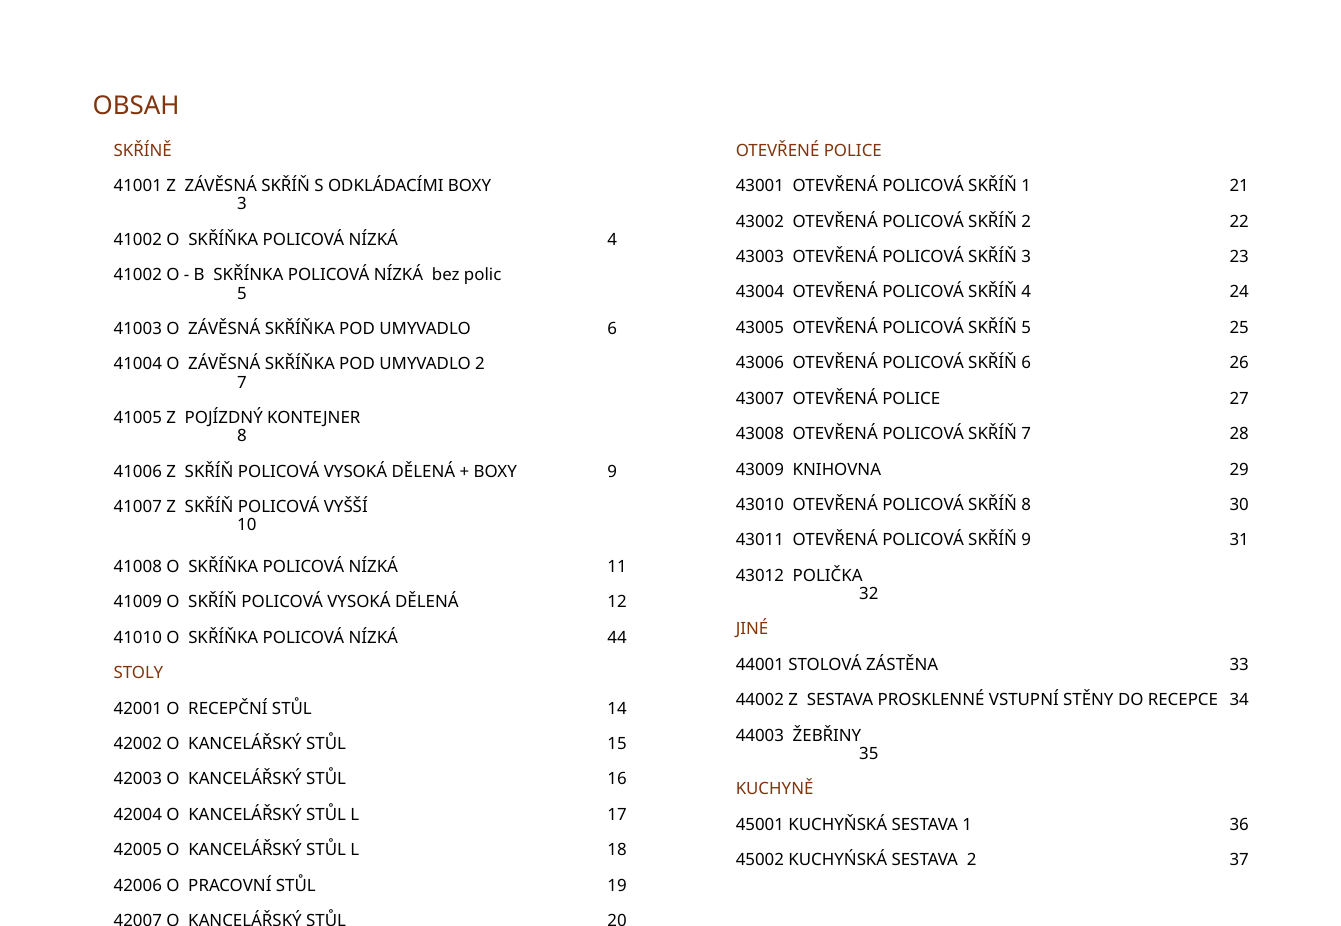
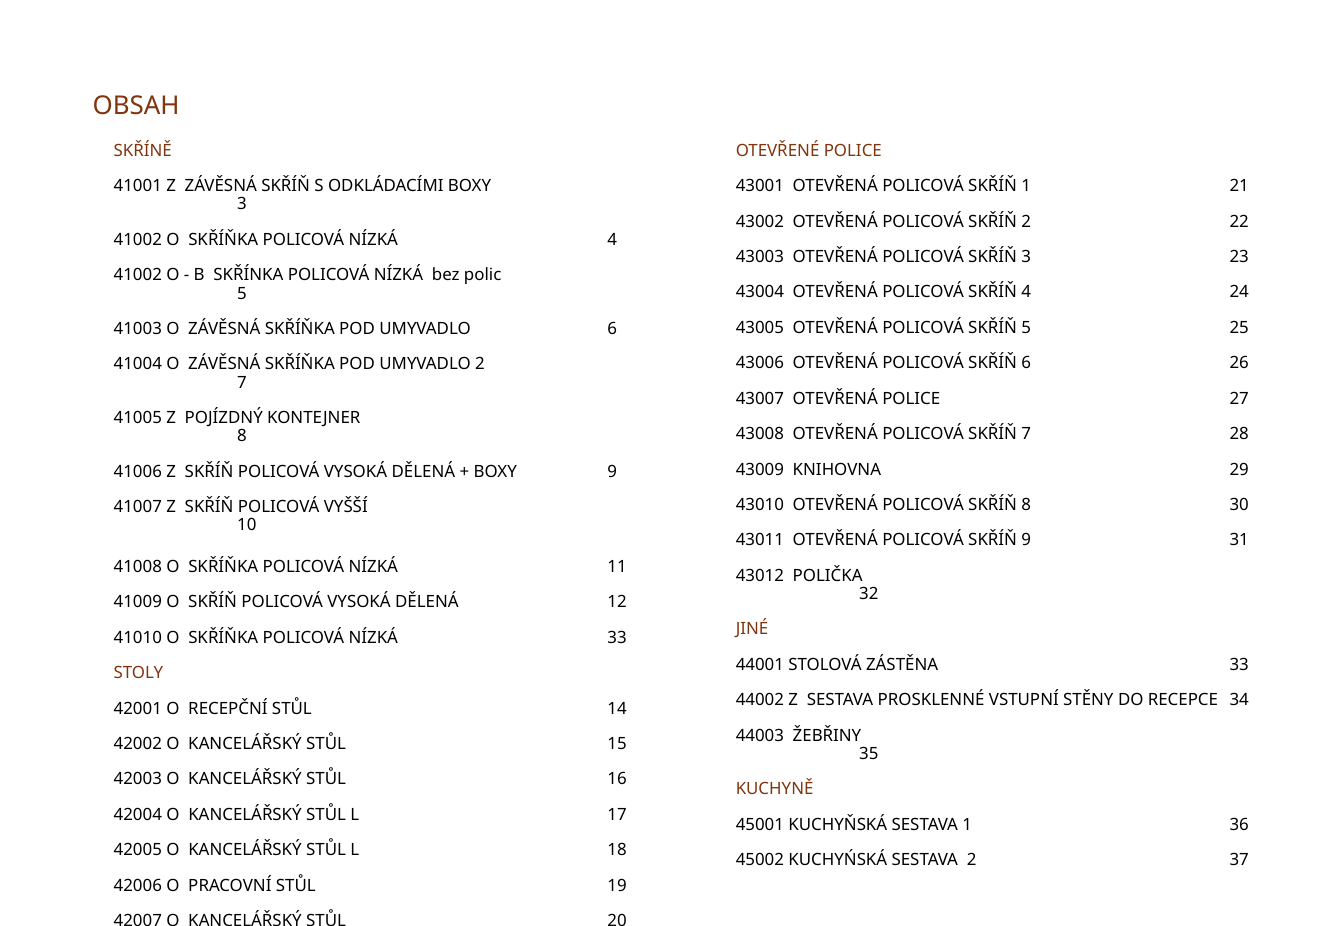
NÍZKÁ 44: 44 -> 33
